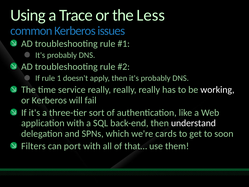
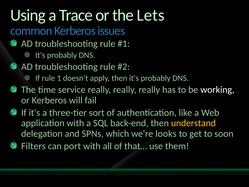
Less: Less -> Lets
understand colour: white -> yellow
cards: cards -> looks
